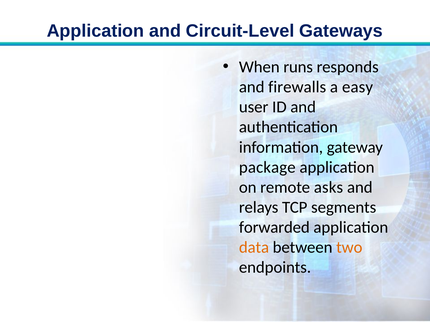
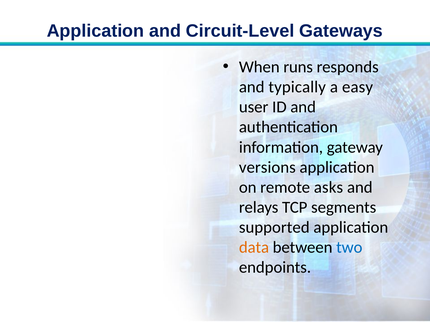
firewalls: firewalls -> typically
package: package -> versions
forwarded: forwarded -> supported
two colour: orange -> blue
